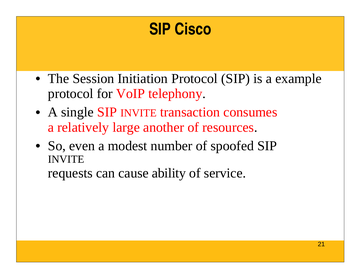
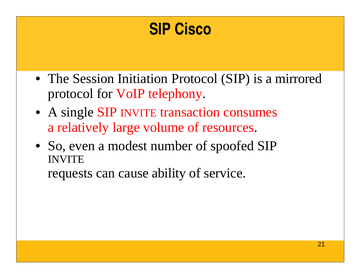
example: example -> mirrored
another: another -> volume
